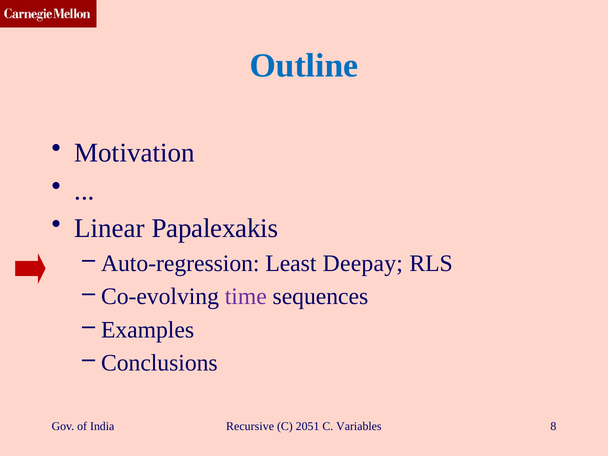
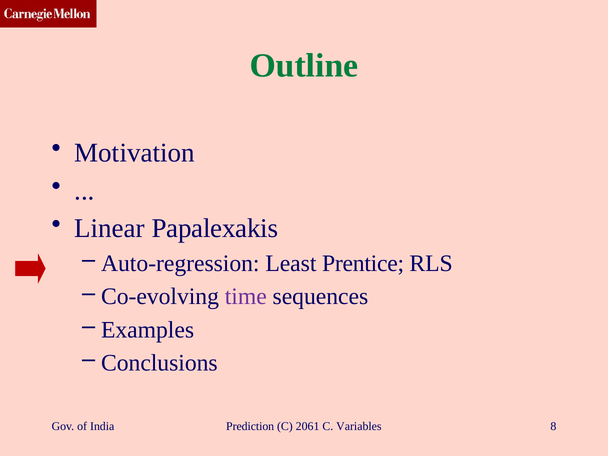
Outline colour: blue -> green
Deepay: Deepay -> Prentice
Recursive: Recursive -> Prediction
2051: 2051 -> 2061
